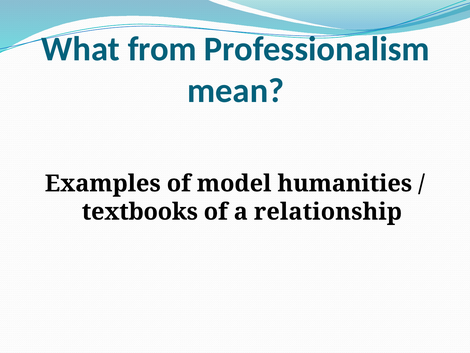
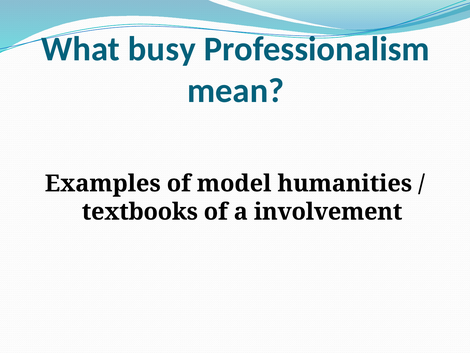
from: from -> busy
relationship: relationship -> involvement
